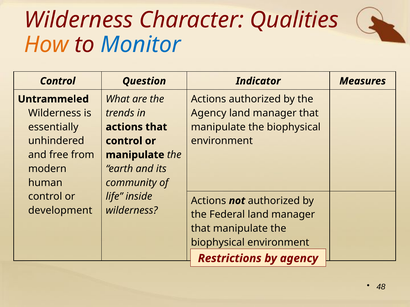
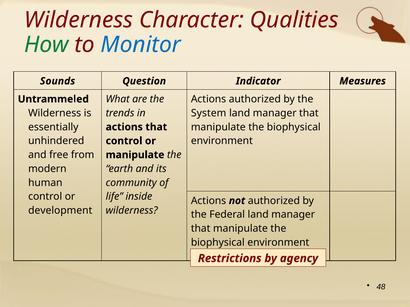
How colour: orange -> green
Control at (58, 81): Control -> Sounds
Agency at (209, 113): Agency -> System
